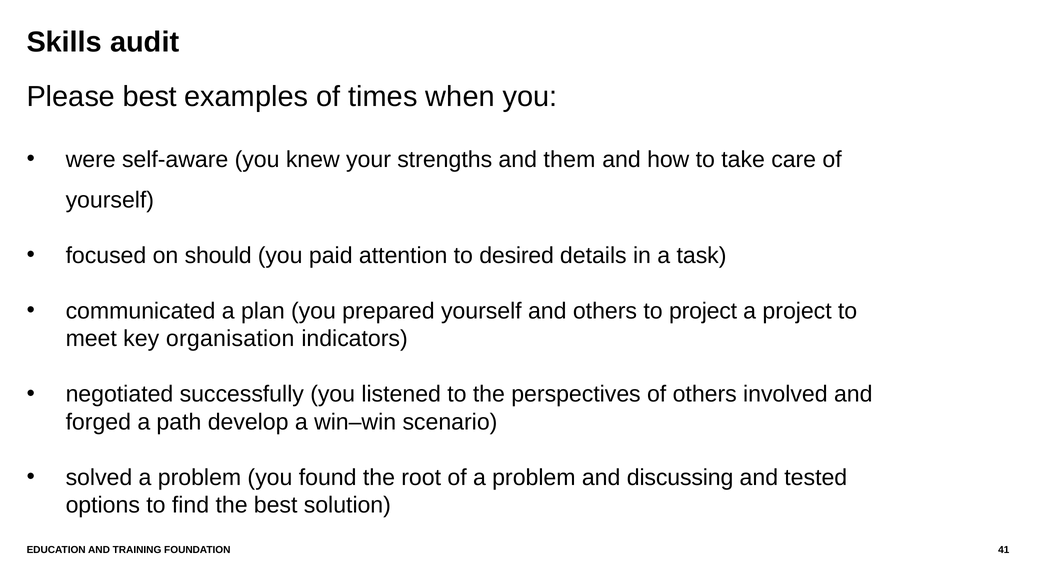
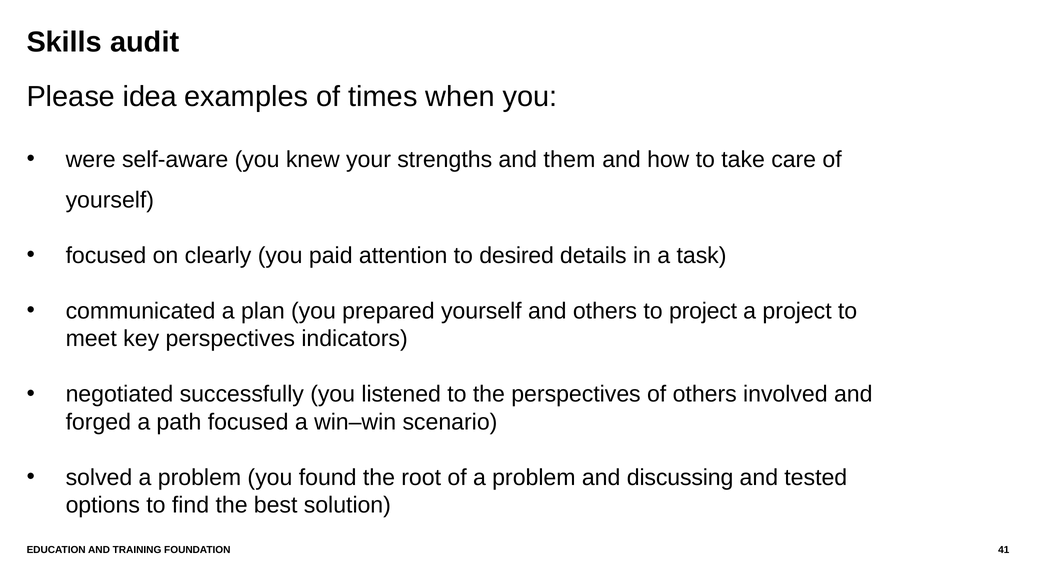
Please best: best -> idea
should: should -> clearly
key organisation: organisation -> perspectives
path develop: develop -> focused
